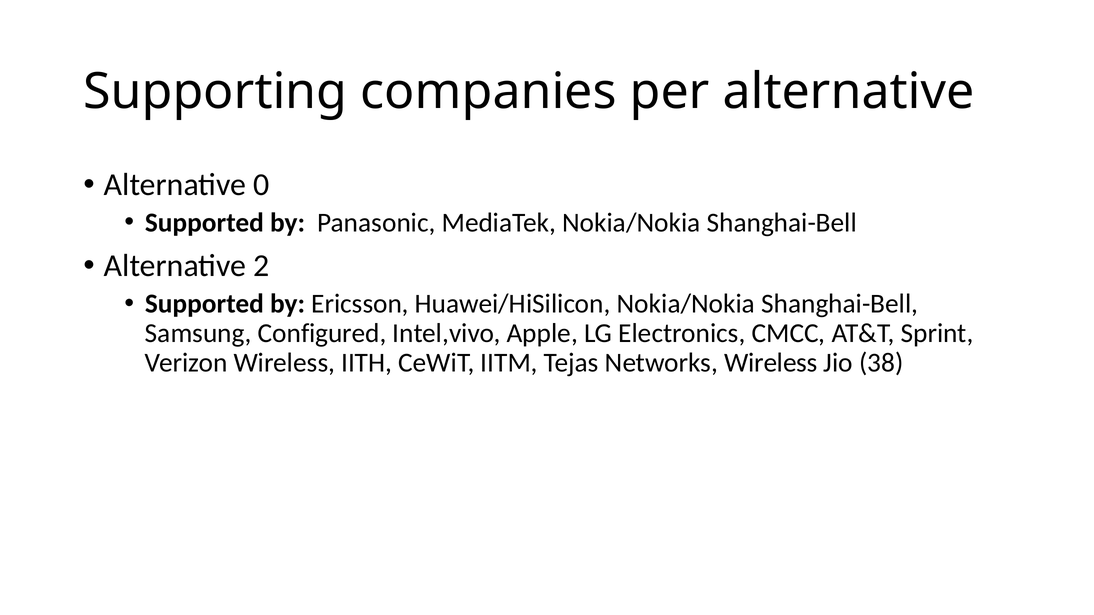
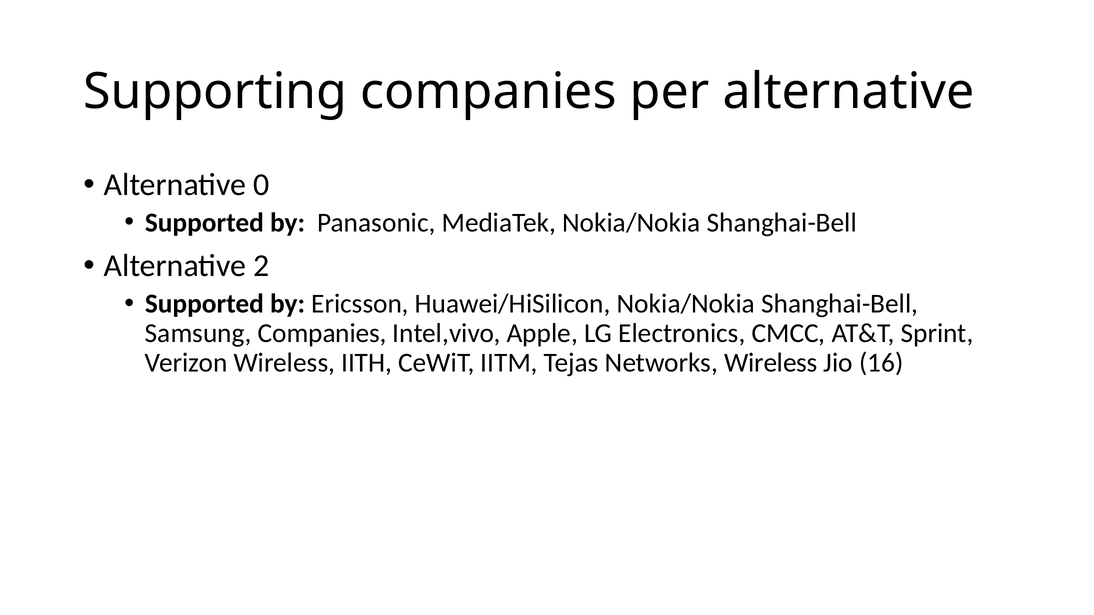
Samsung Configured: Configured -> Companies
38: 38 -> 16
